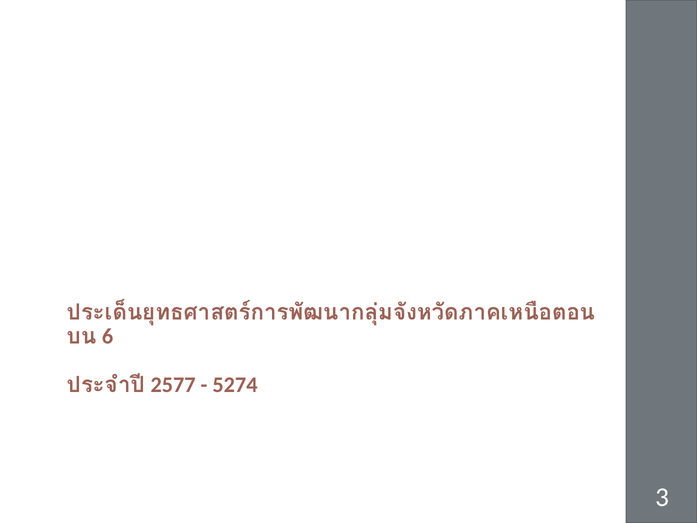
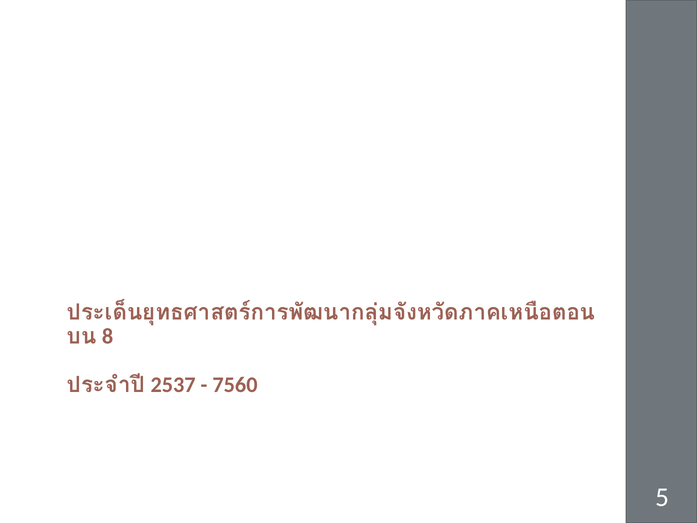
6: 6 -> 8
2577: 2577 -> 2537
5274: 5274 -> 7560
3: 3 -> 5
